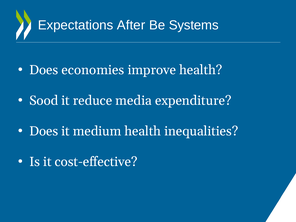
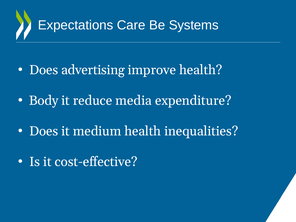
After: After -> Care
economies: economies -> advertising
Sood: Sood -> Body
